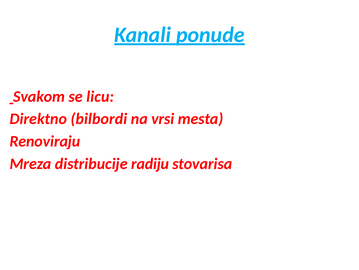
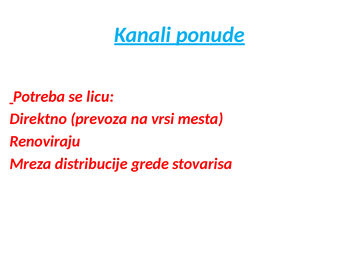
Svakom: Svakom -> Potreba
bilbordi: bilbordi -> prevoza
radiju: radiju -> grede
